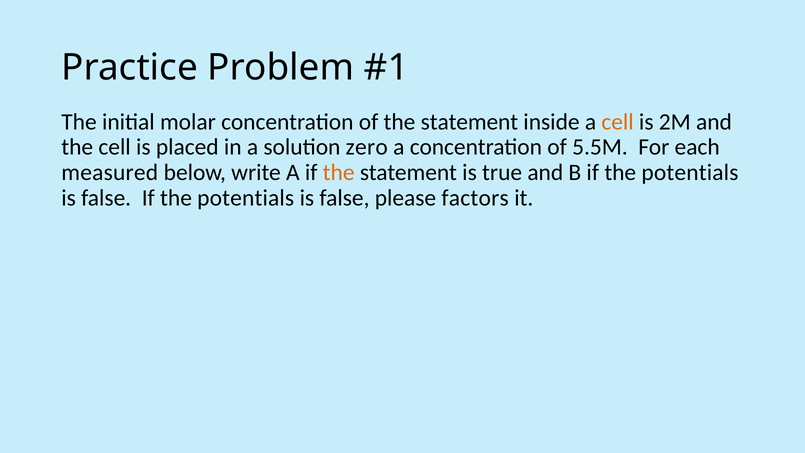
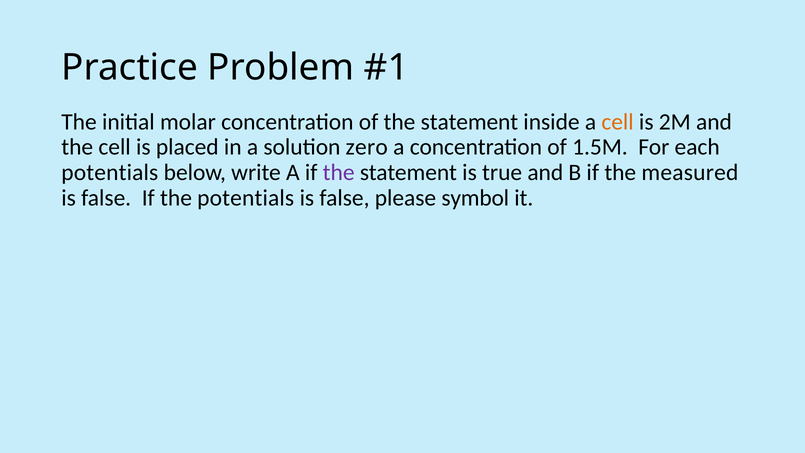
5.5M: 5.5M -> 1.5M
measured at (110, 172): measured -> potentials
the at (339, 172) colour: orange -> purple
B if the potentials: potentials -> measured
factors: factors -> symbol
